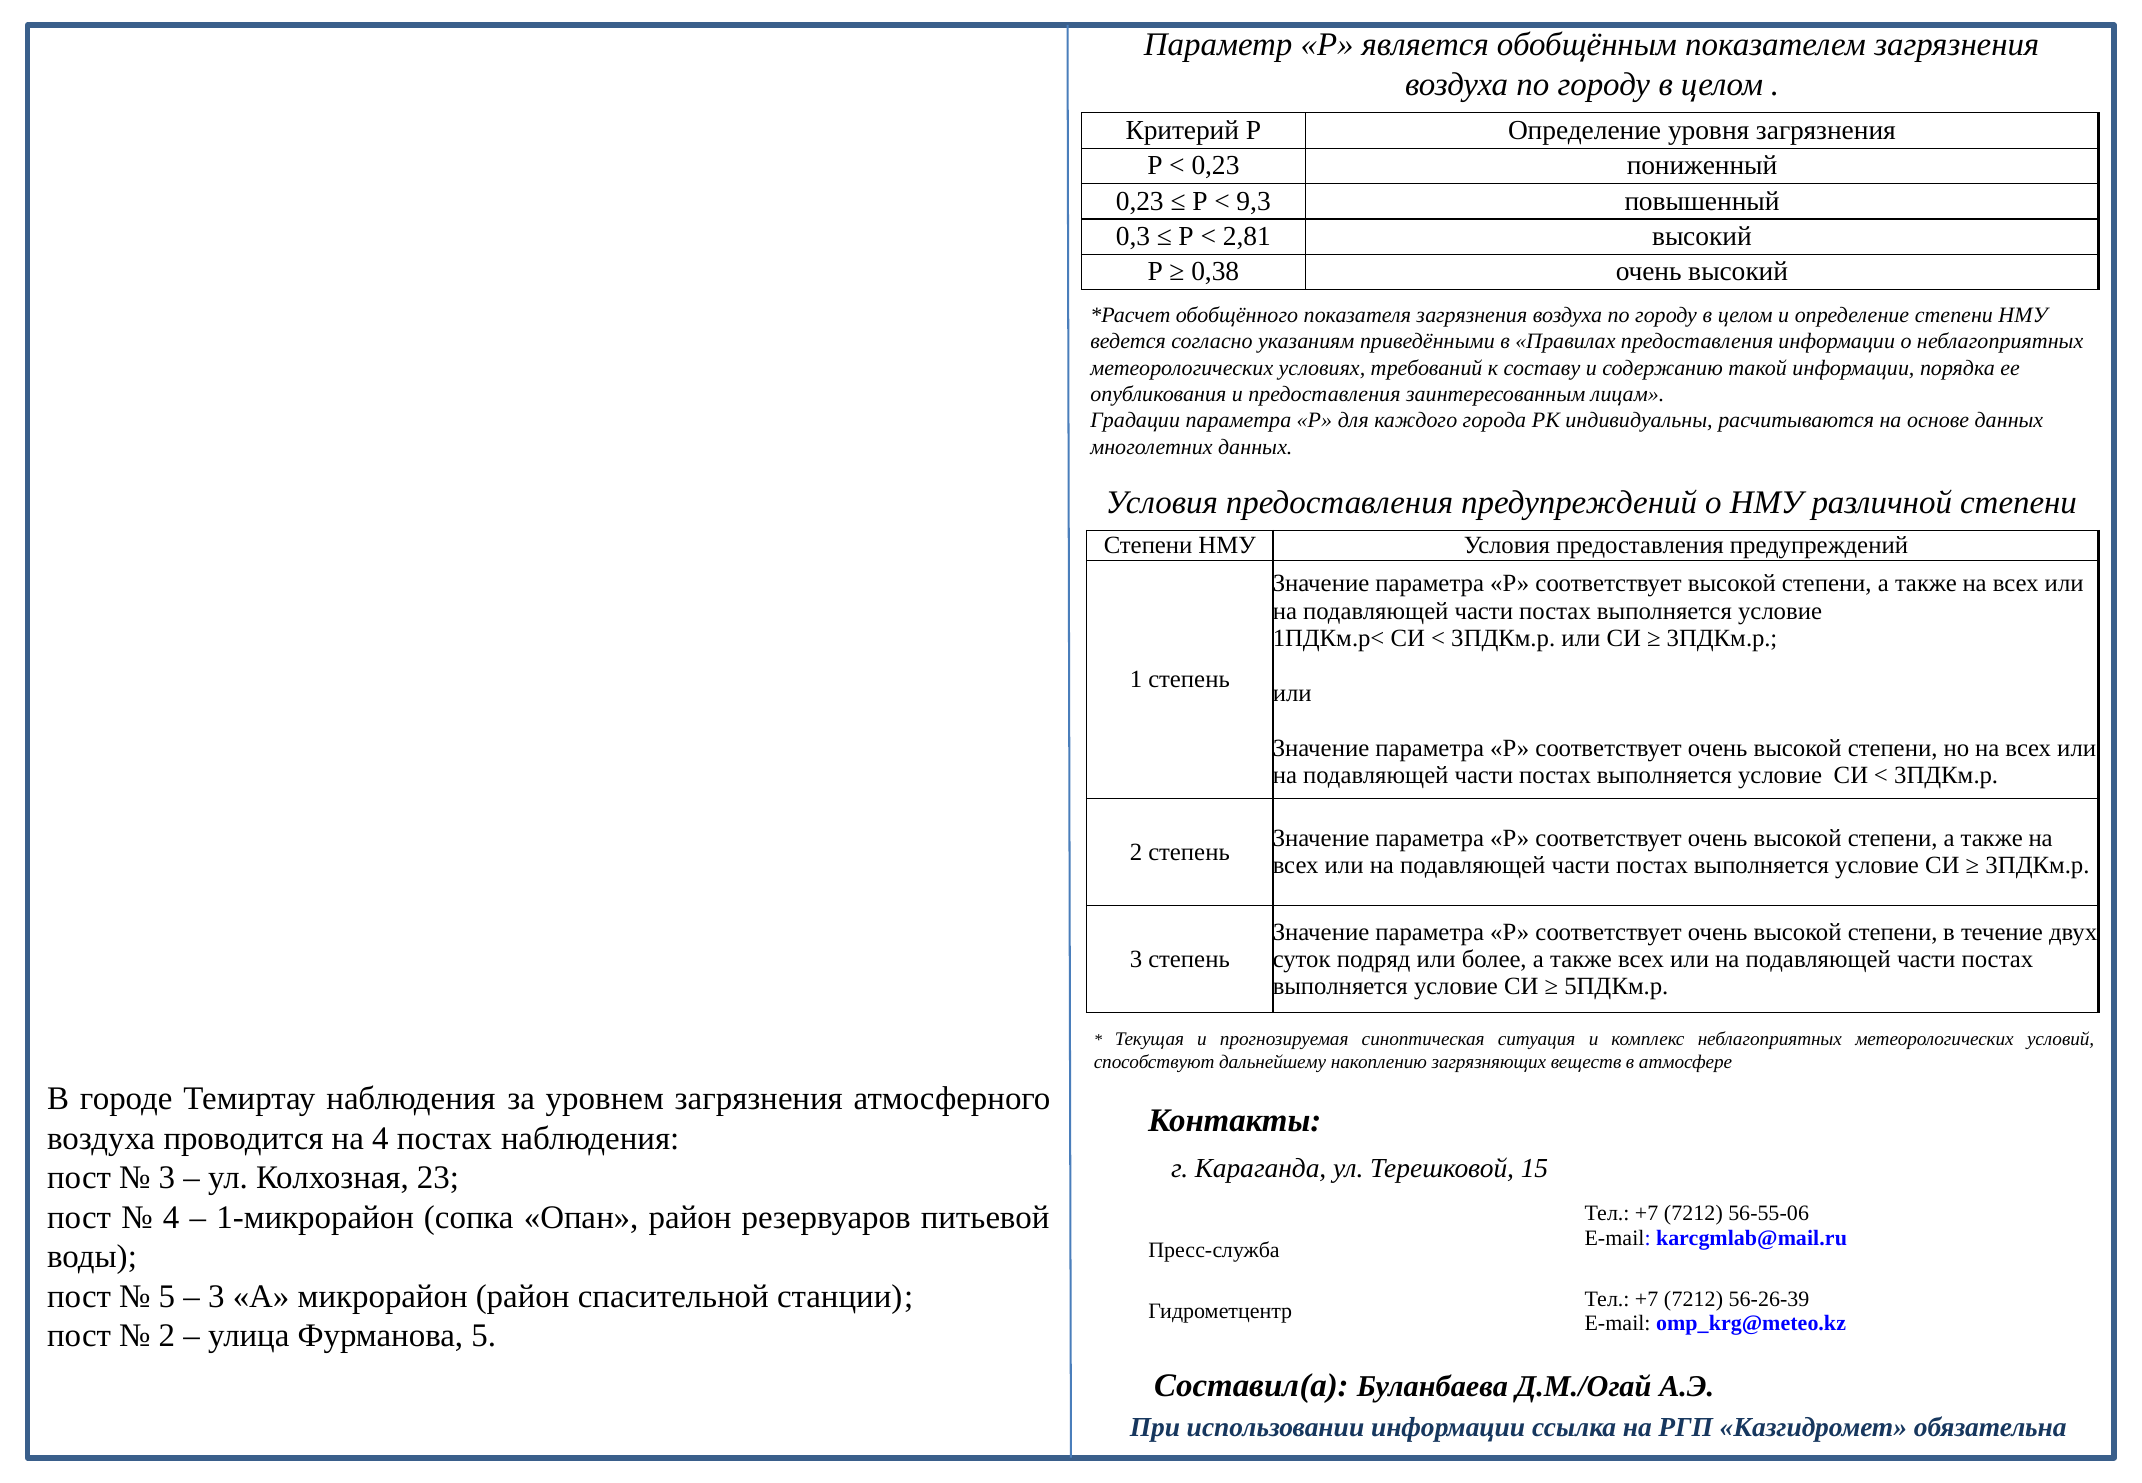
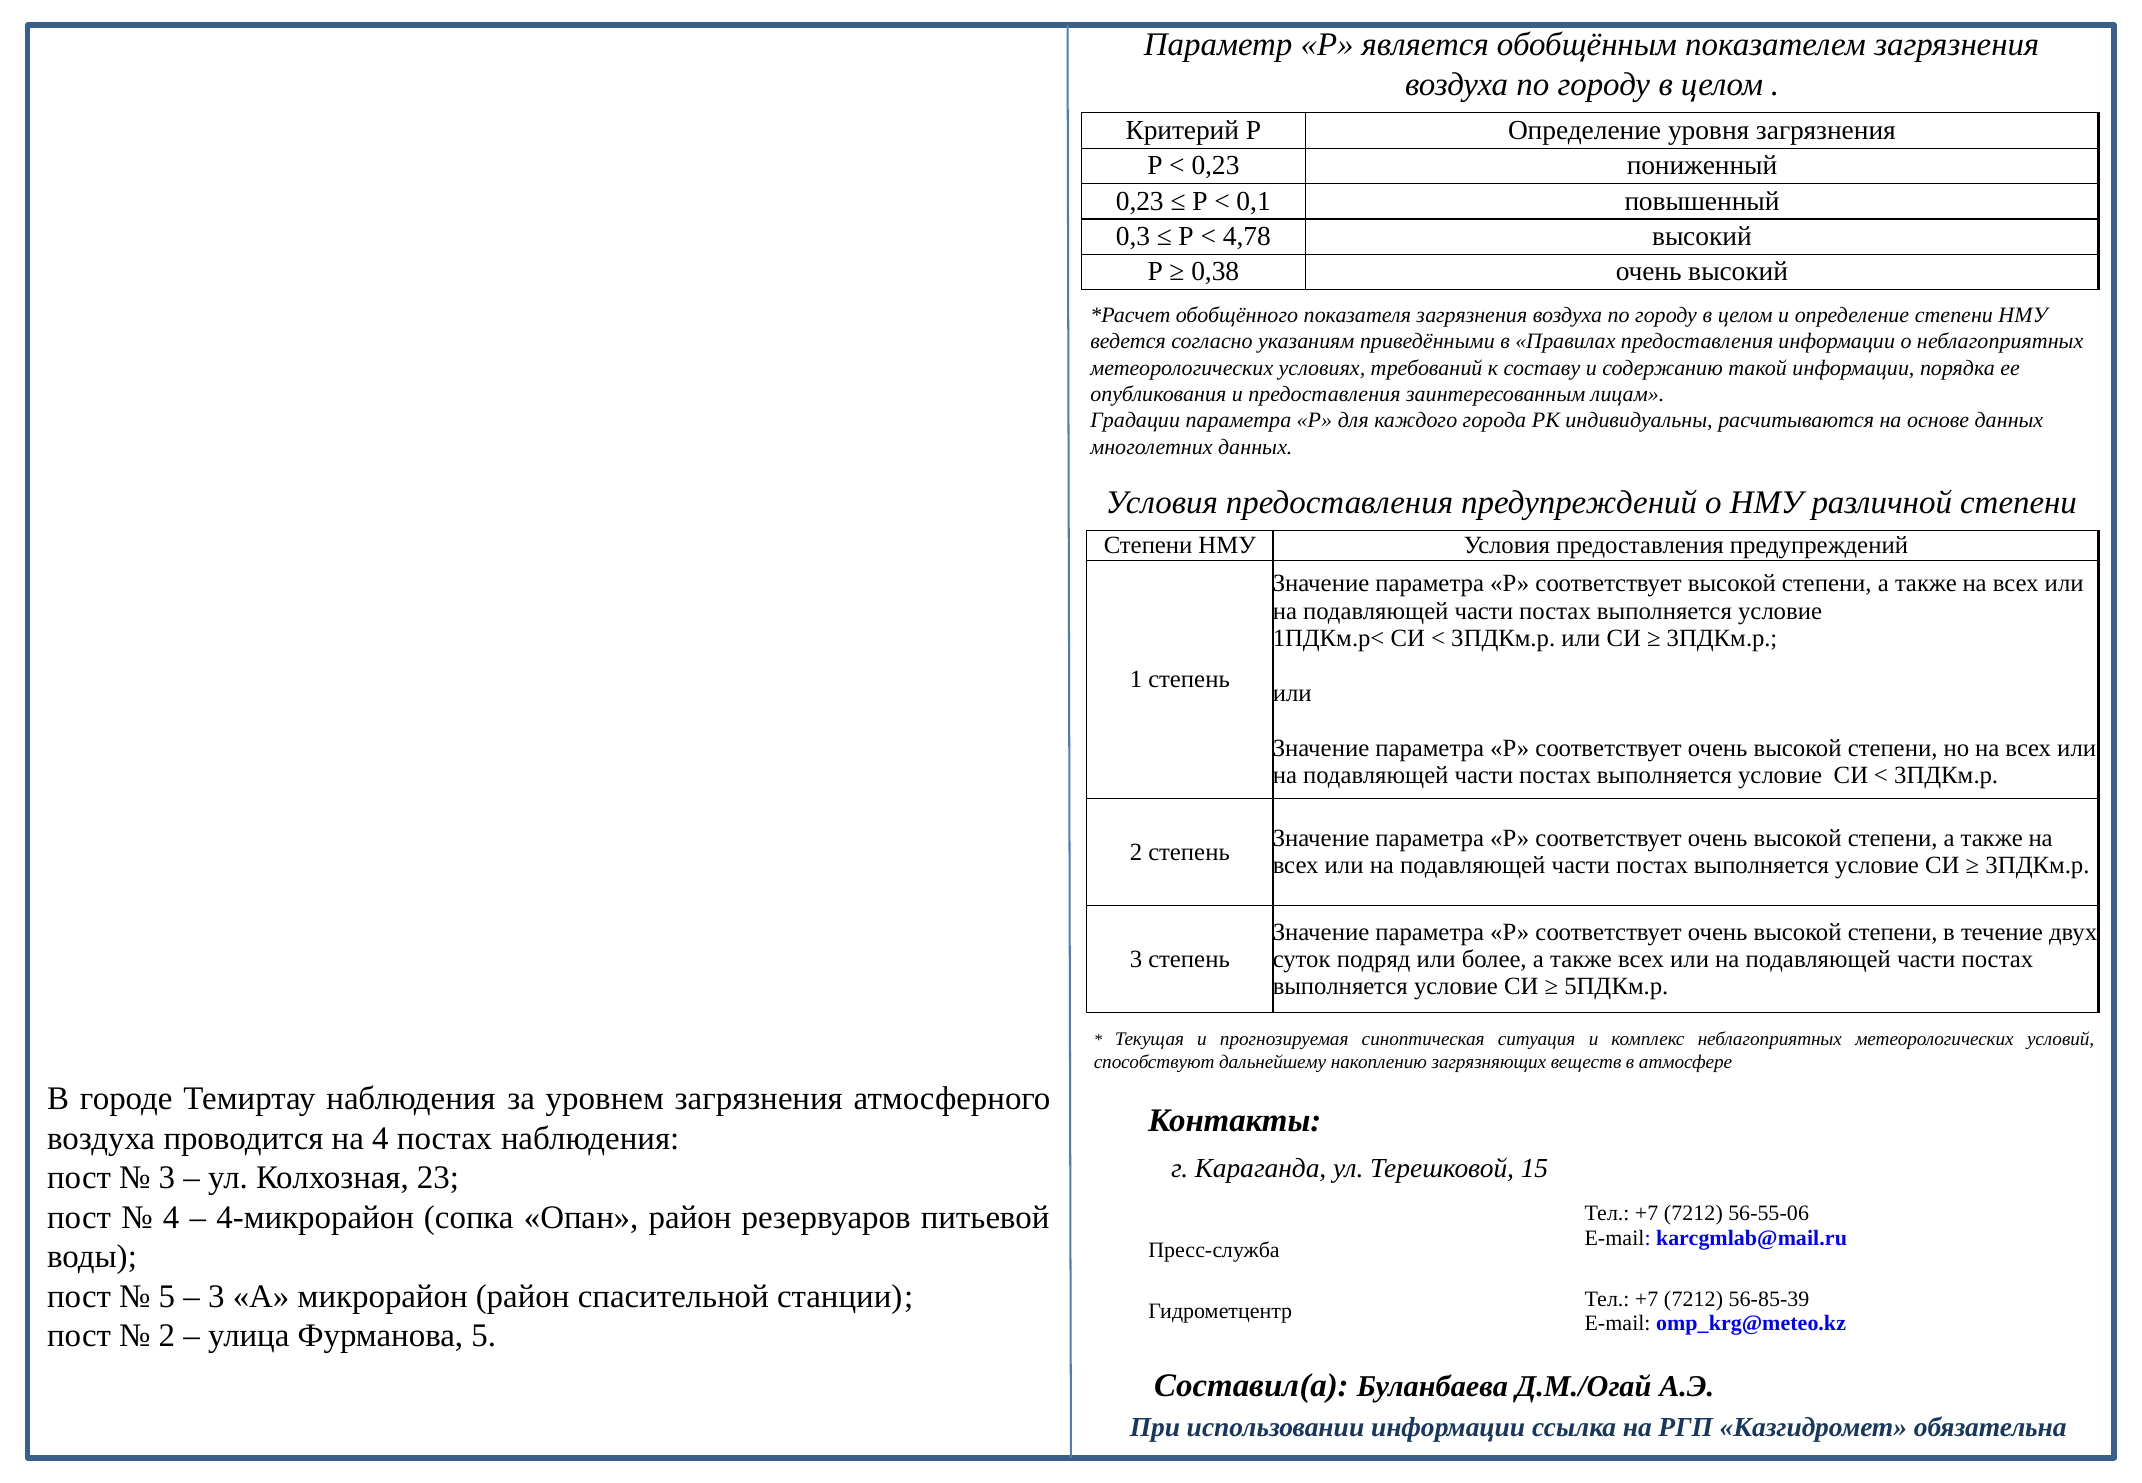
9,3: 9,3 -> 0,1
2,81: 2,81 -> 4,78
1-микрорайон: 1-микрорайон -> 4-микрорайон
56-26-39: 56-26-39 -> 56-85-39
